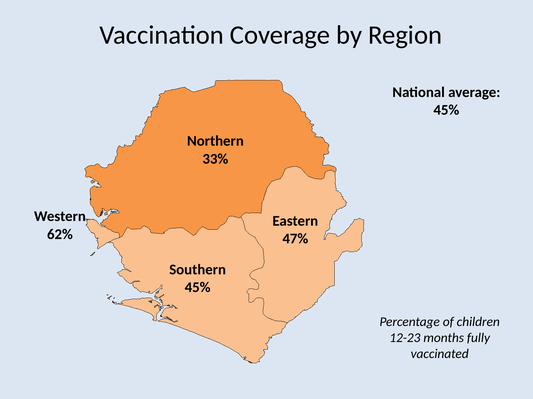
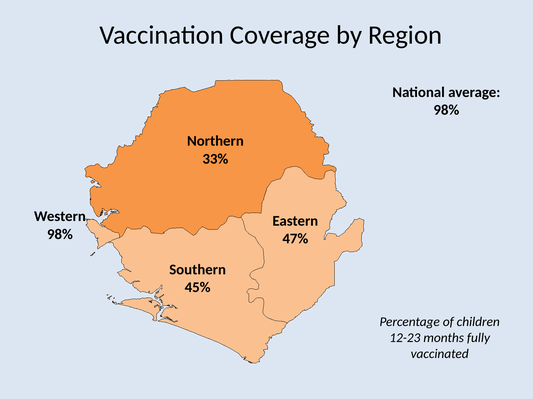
45% at (446, 110): 45% -> 98%
62% at (60, 235): 62% -> 98%
